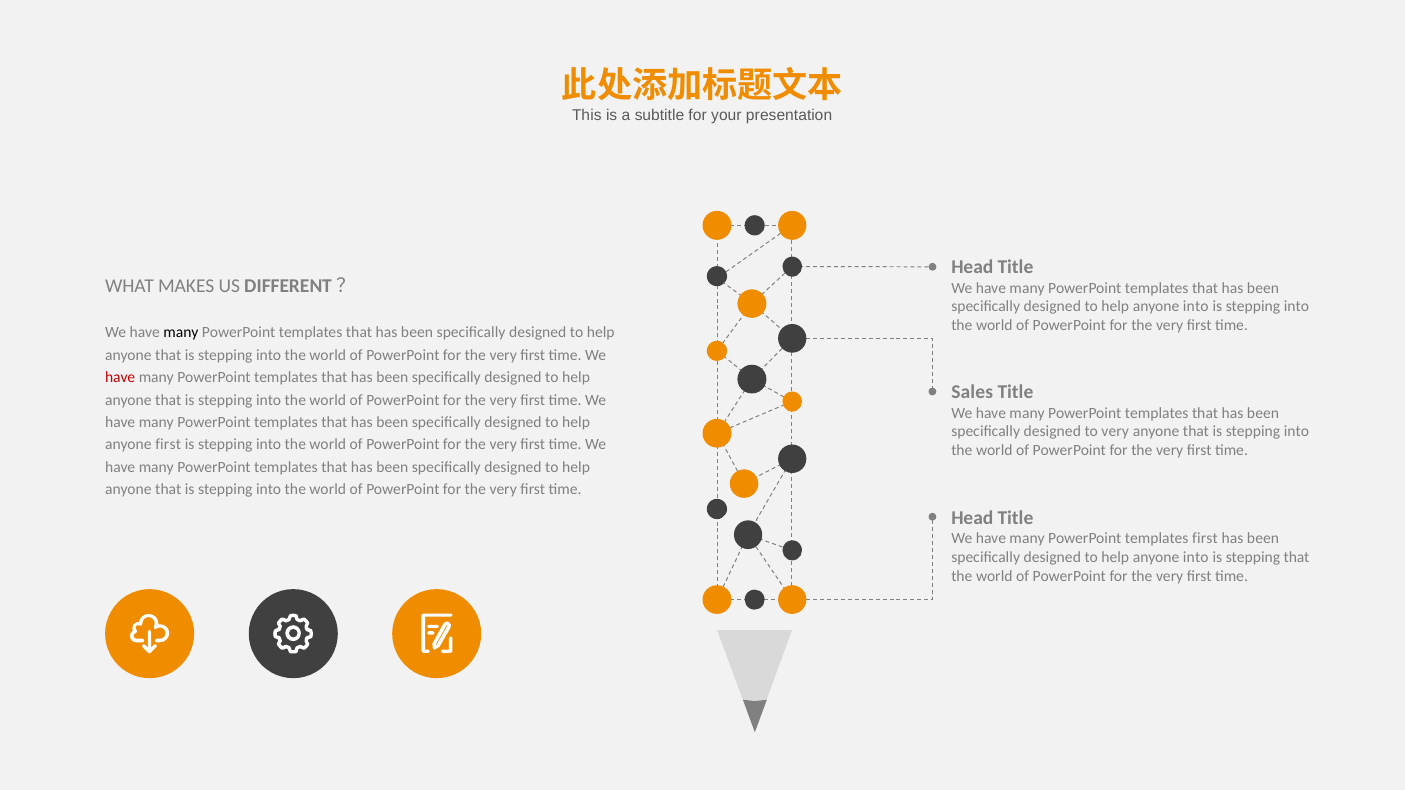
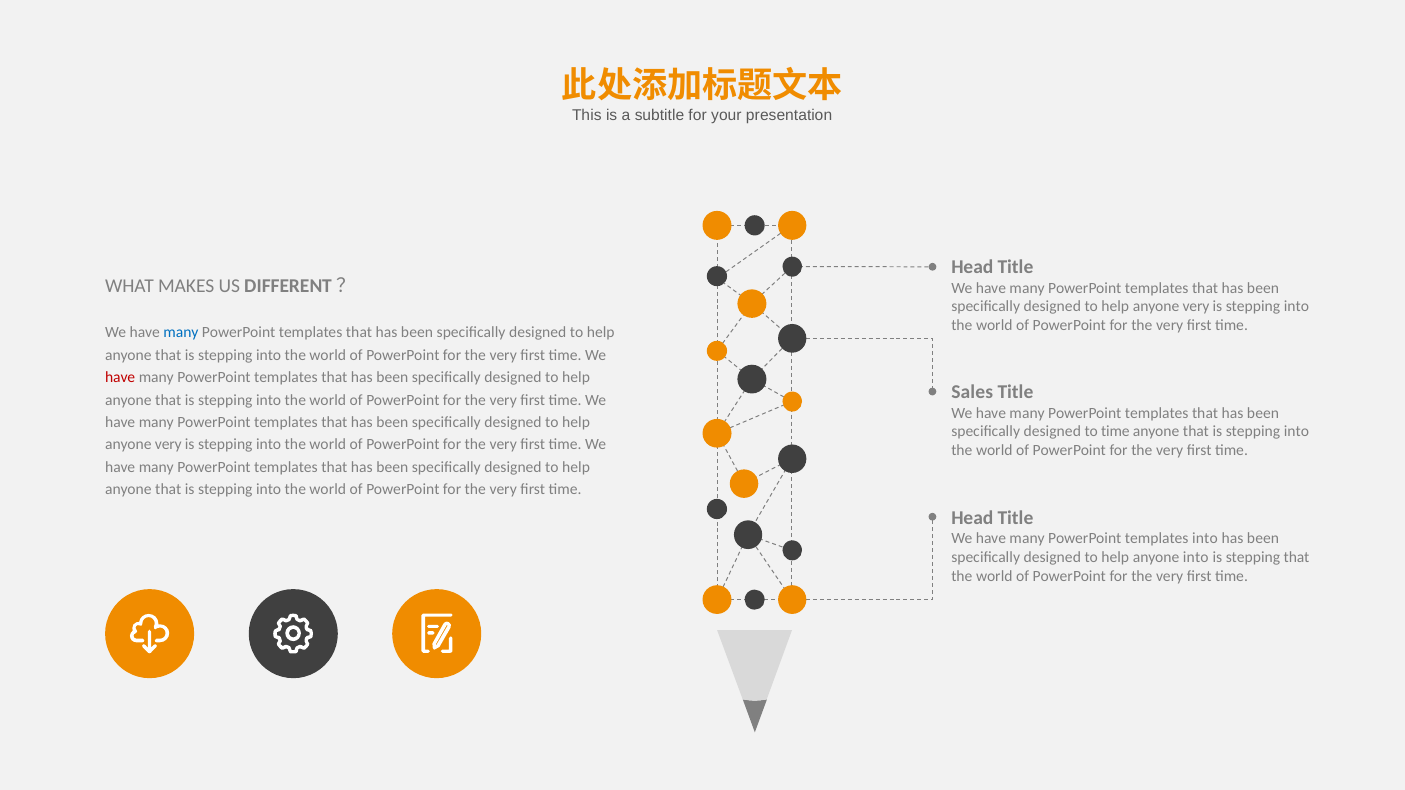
into at (1196, 307): into -> very
many at (181, 333) colour: black -> blue
to very: very -> time
first at (168, 445): first -> very
templates first: first -> into
